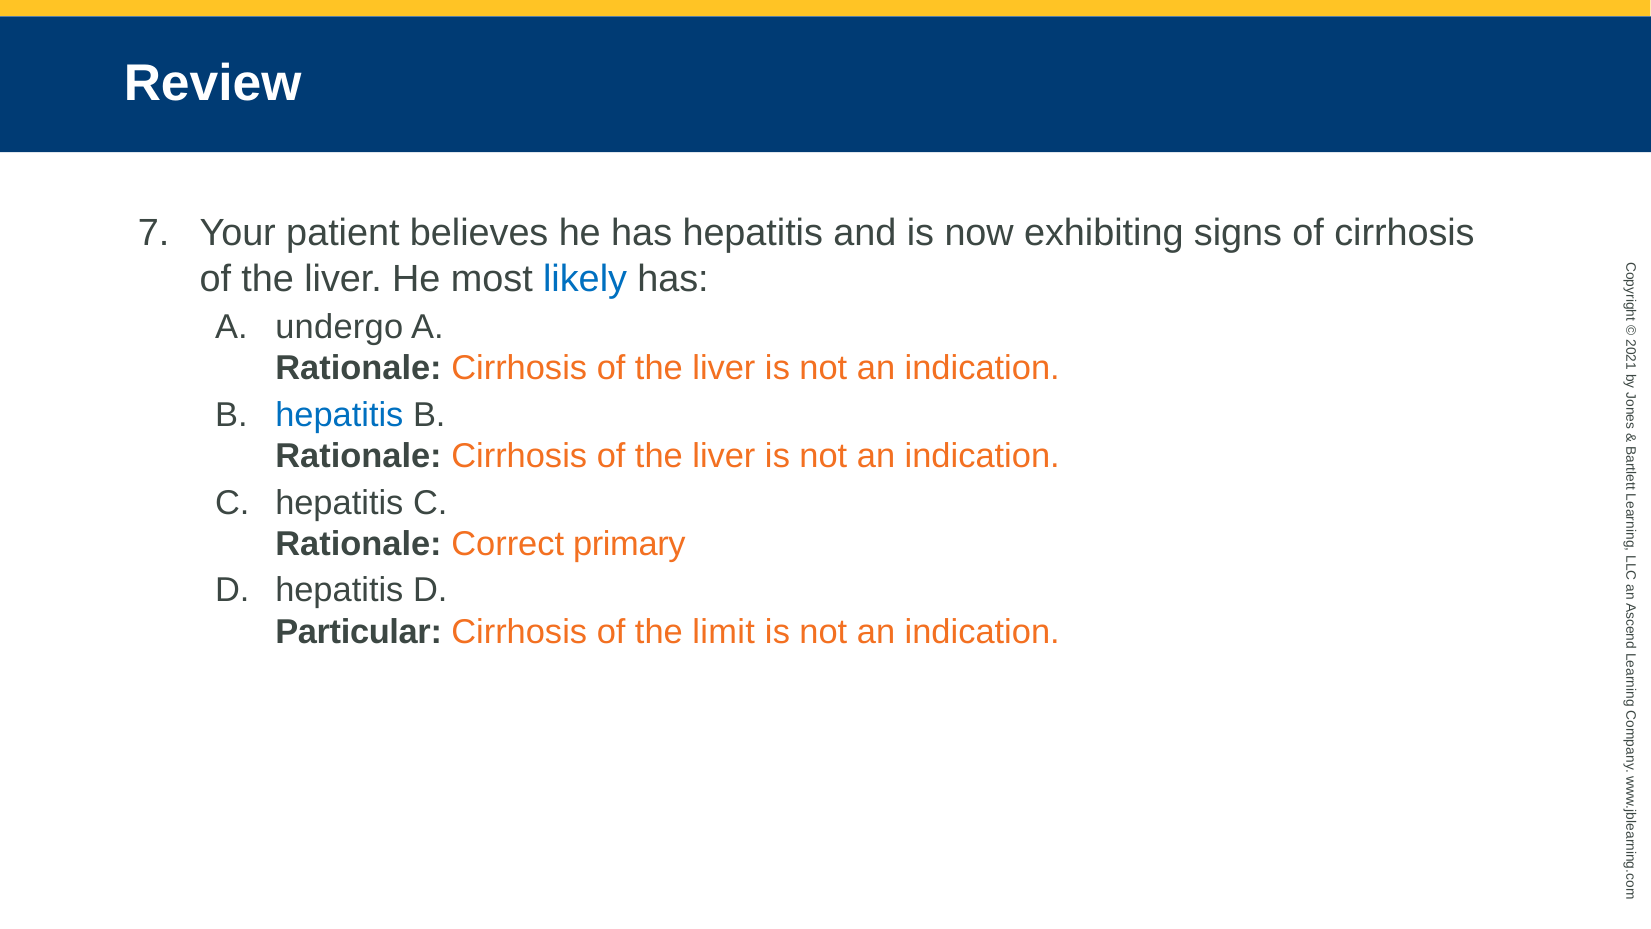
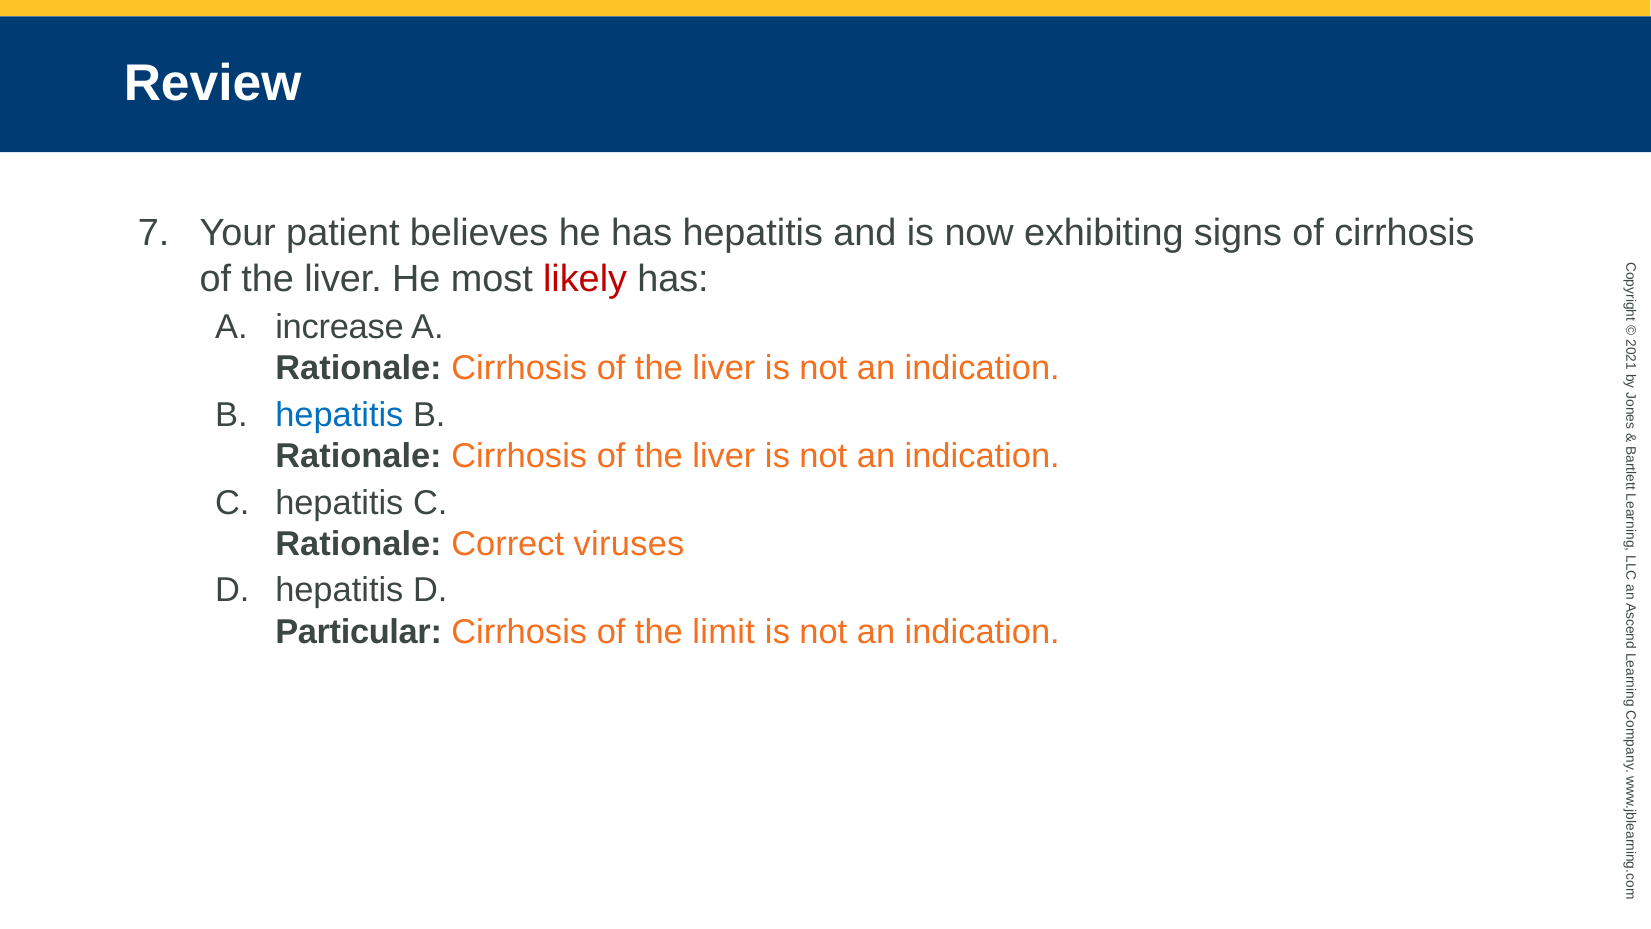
likely colour: blue -> red
undergo: undergo -> increase
primary: primary -> viruses
